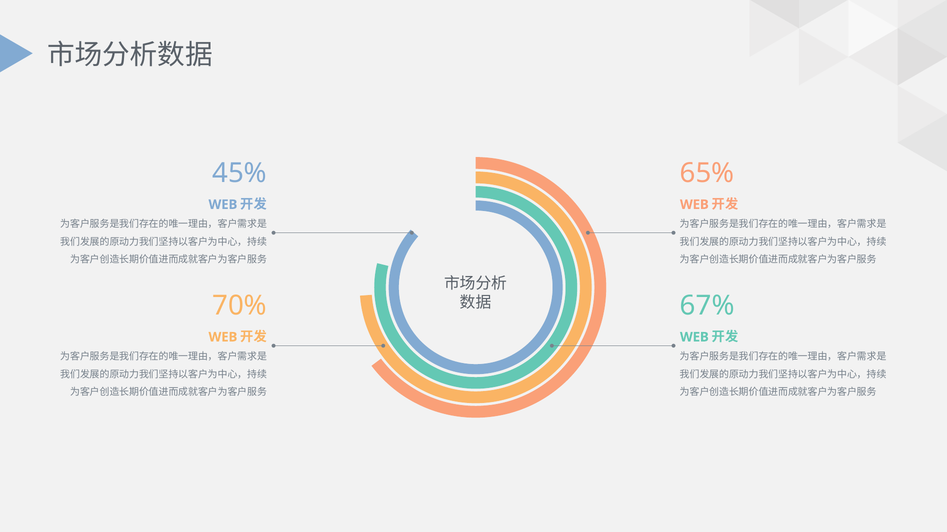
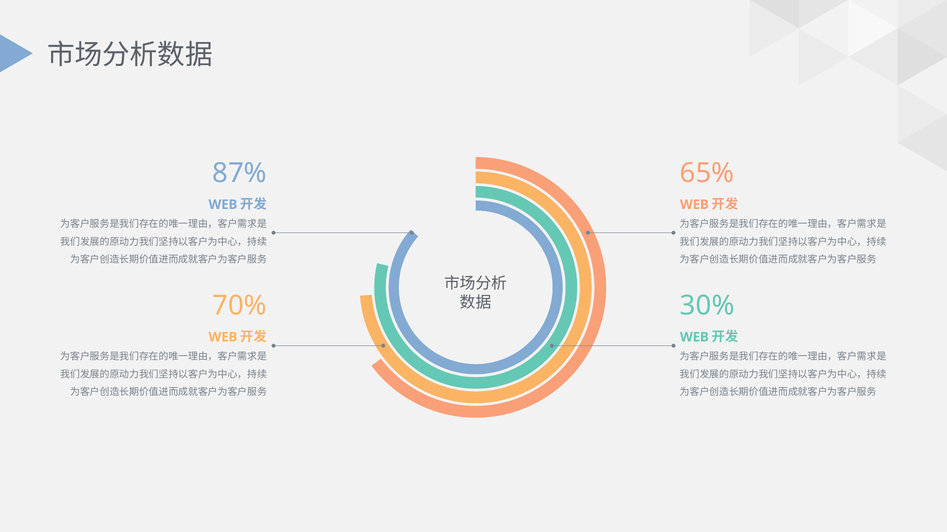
45%: 45% -> 87%
67%: 67% -> 30%
